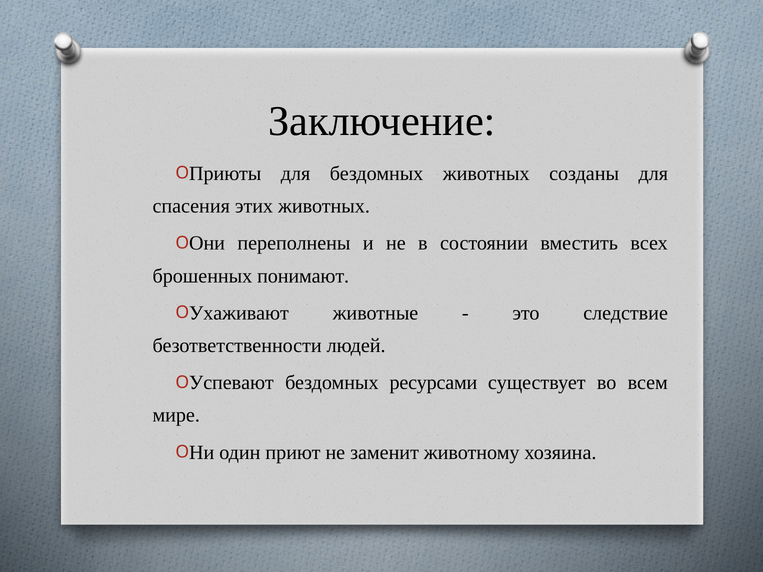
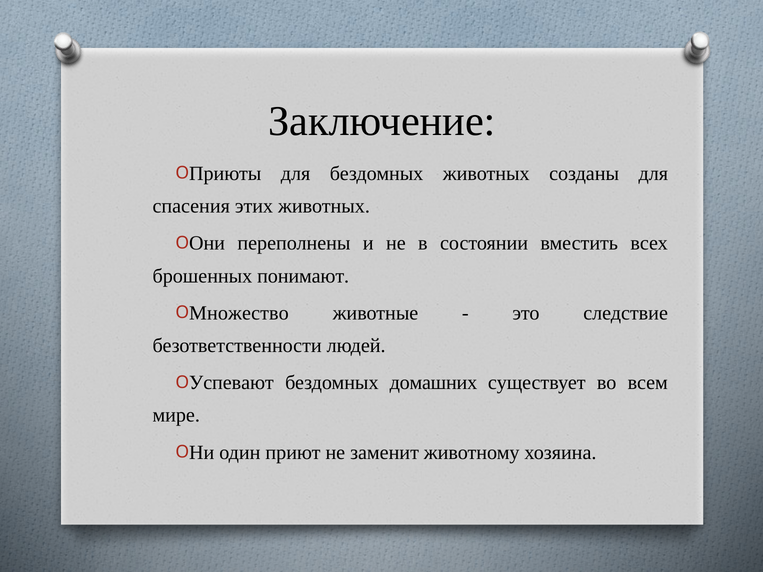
Ухаживают: Ухаживают -> Множество
ресурсами: ресурсами -> домашних
